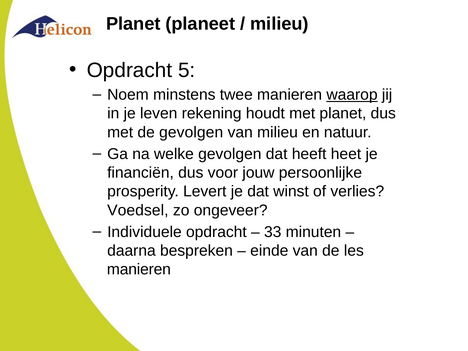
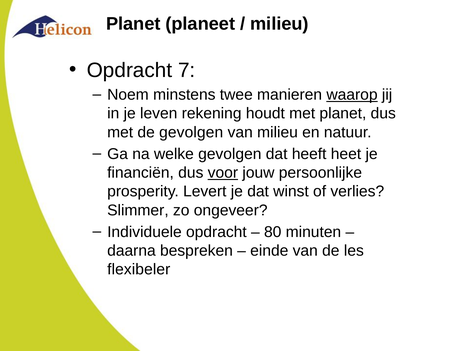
5: 5 -> 7
voor underline: none -> present
Voedsel: Voedsel -> Slimmer
33: 33 -> 80
manieren at (139, 269): manieren -> flexibeler
